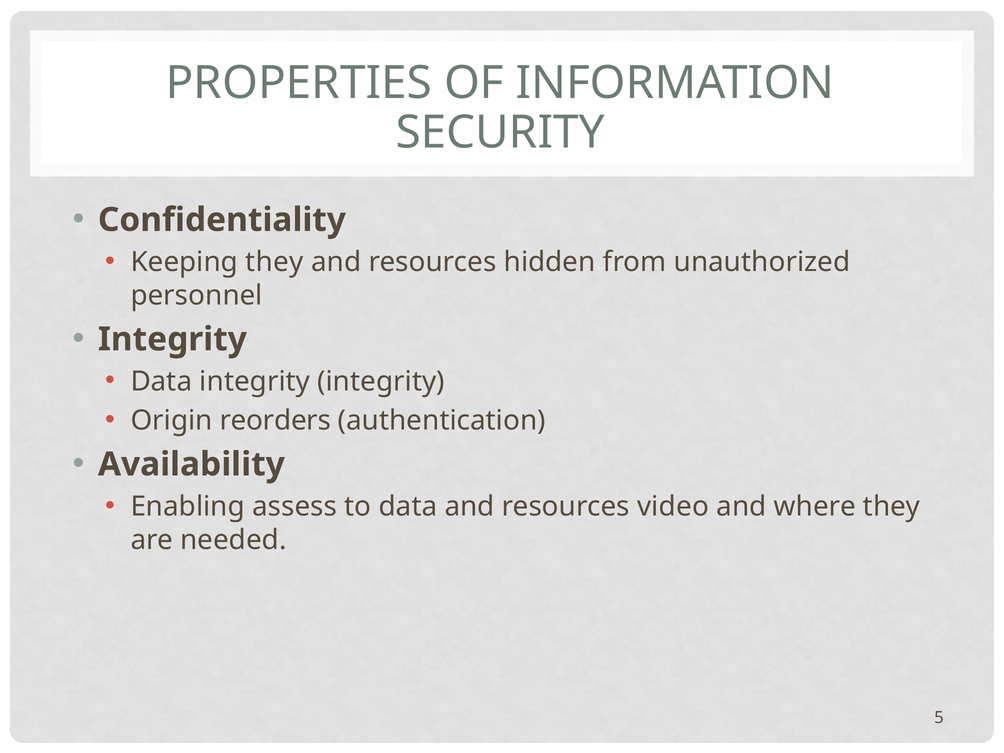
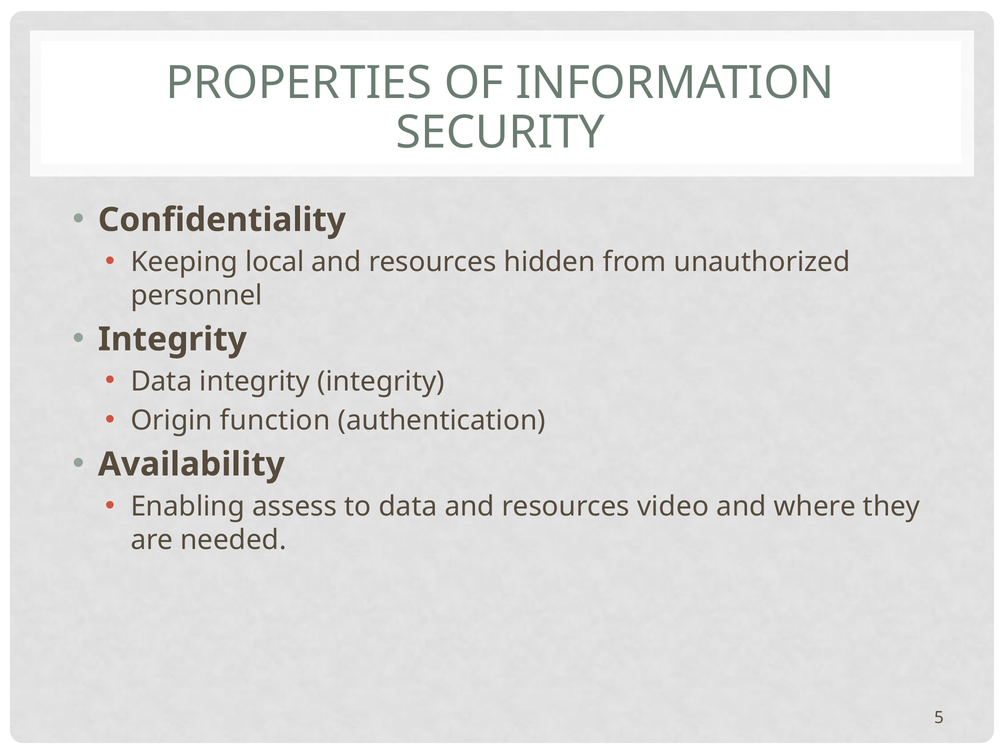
Keeping they: they -> local
reorders: reorders -> function
